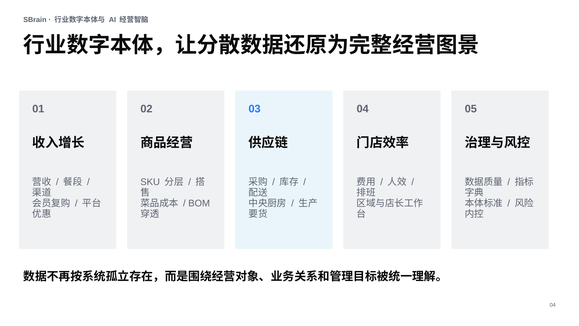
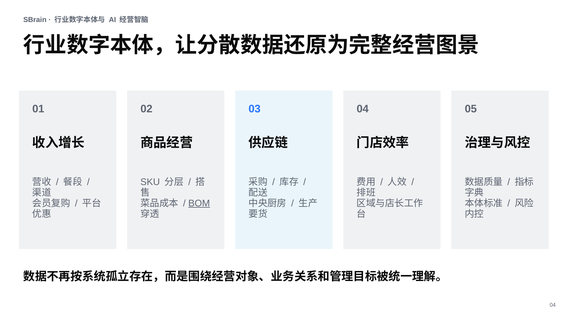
BOM underline: none -> present
